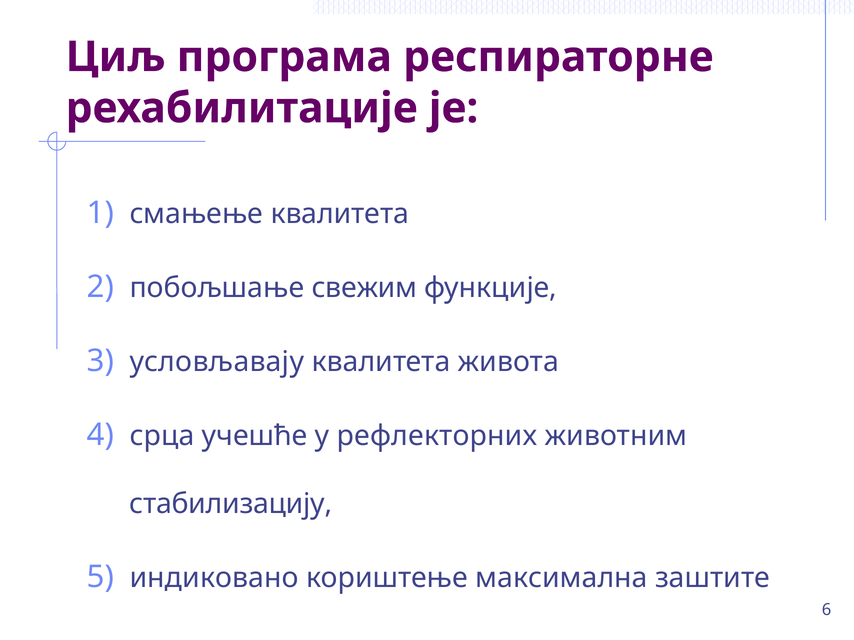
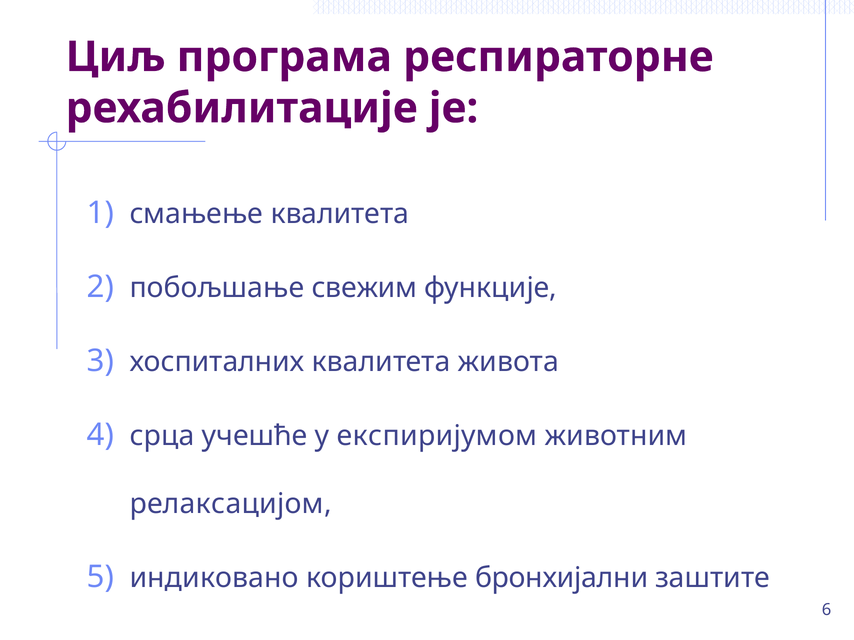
условљавају: условљавају -> хоспиталних
рефлекторних: рефлекторних -> експиријумом
стабилизацију: стабилизацију -> релаксацијом
максимална: максимална -> бронхијални
